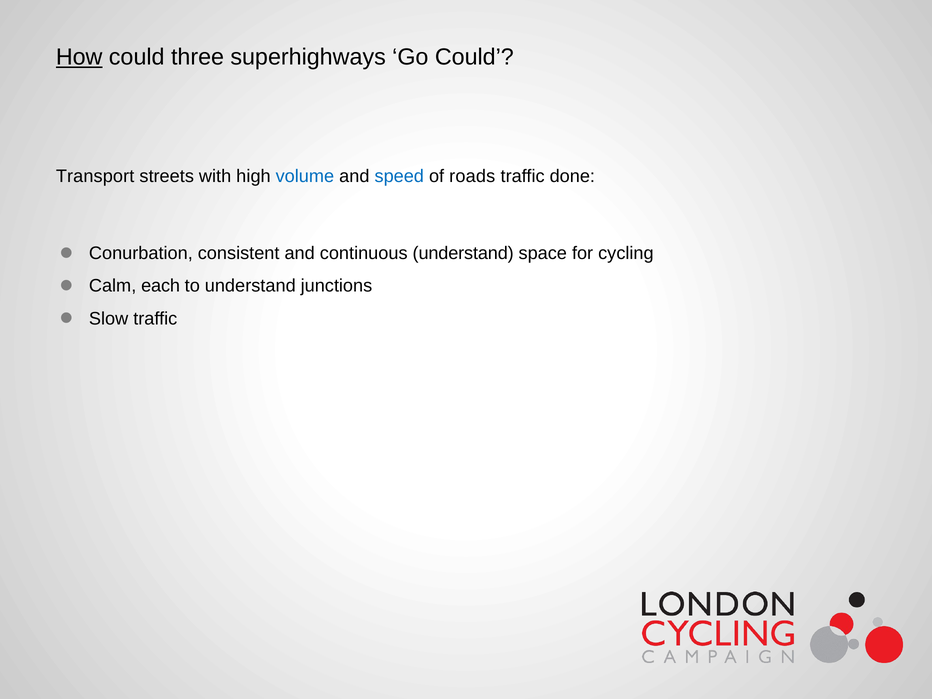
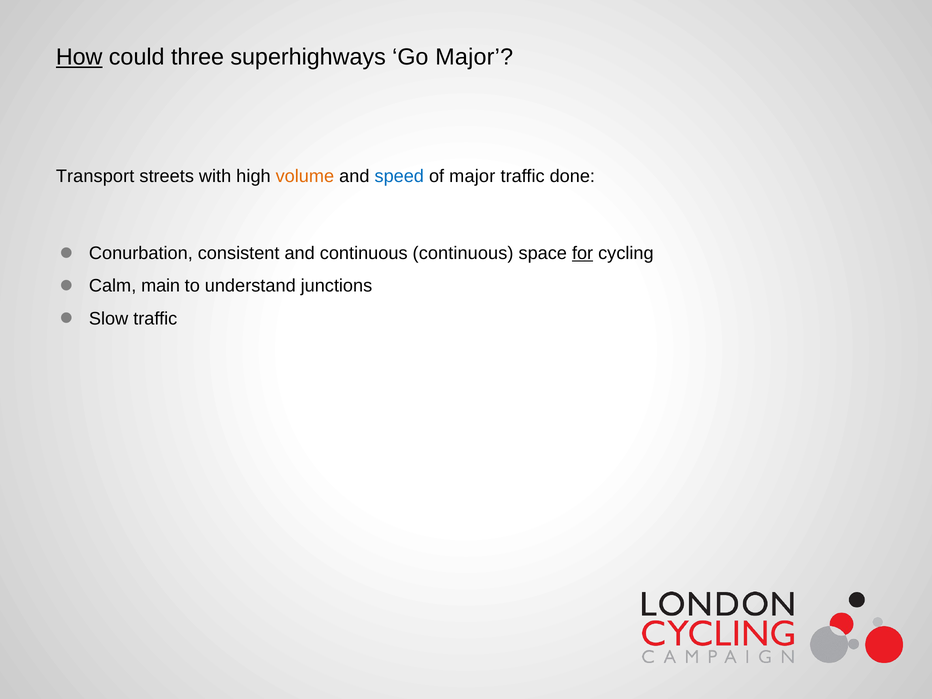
Go Could: Could -> Major
volume colour: blue -> orange
of roads: roads -> major
continuous understand: understand -> continuous
for underline: none -> present
each: each -> main
